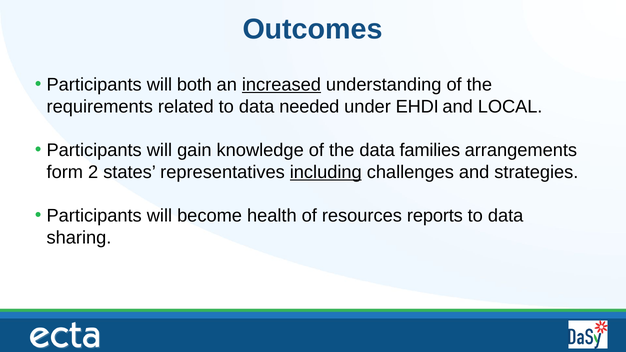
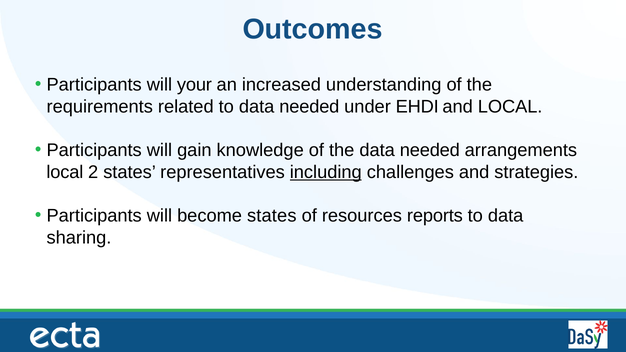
both: both -> your
increased underline: present -> none
the data families: families -> needed
form at (65, 172): form -> local
become health: health -> states
